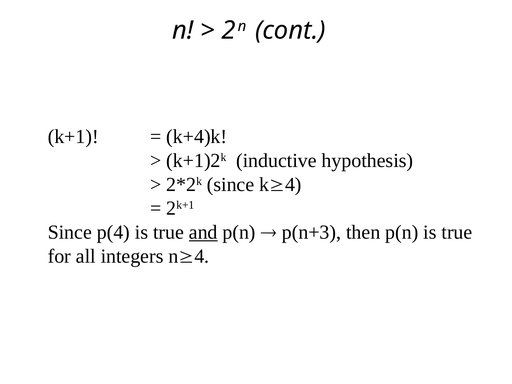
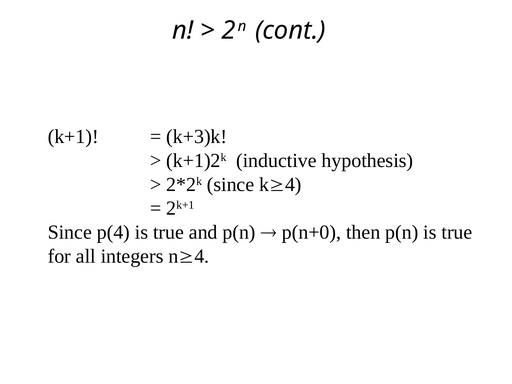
k+4)k: k+4)k -> k+3)k
and underline: present -> none
p(n+3: p(n+3 -> p(n+0
